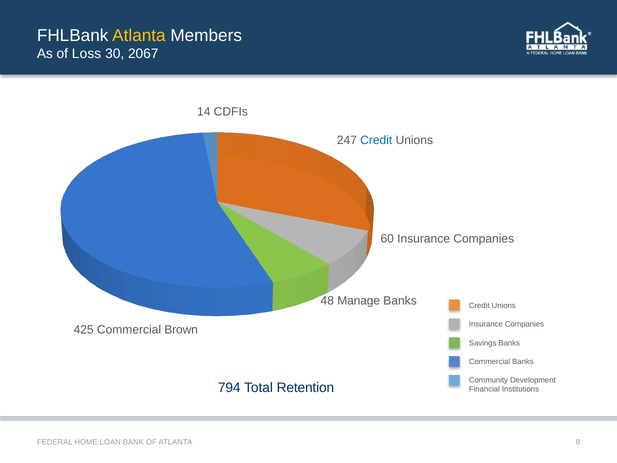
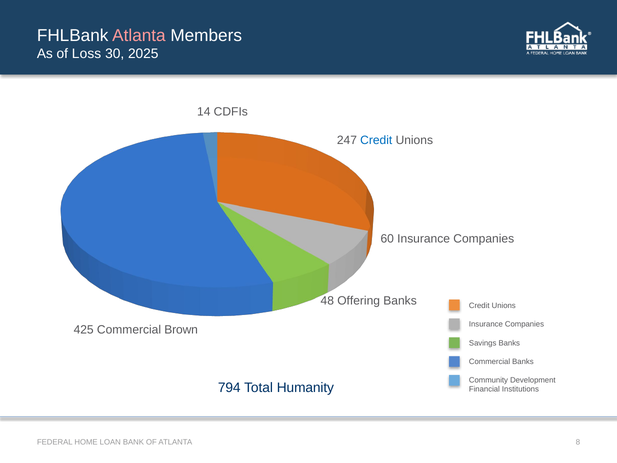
Atlanta at (139, 36) colour: yellow -> pink
2067: 2067 -> 2025
Manage: Manage -> Offering
Retention: Retention -> Humanity
